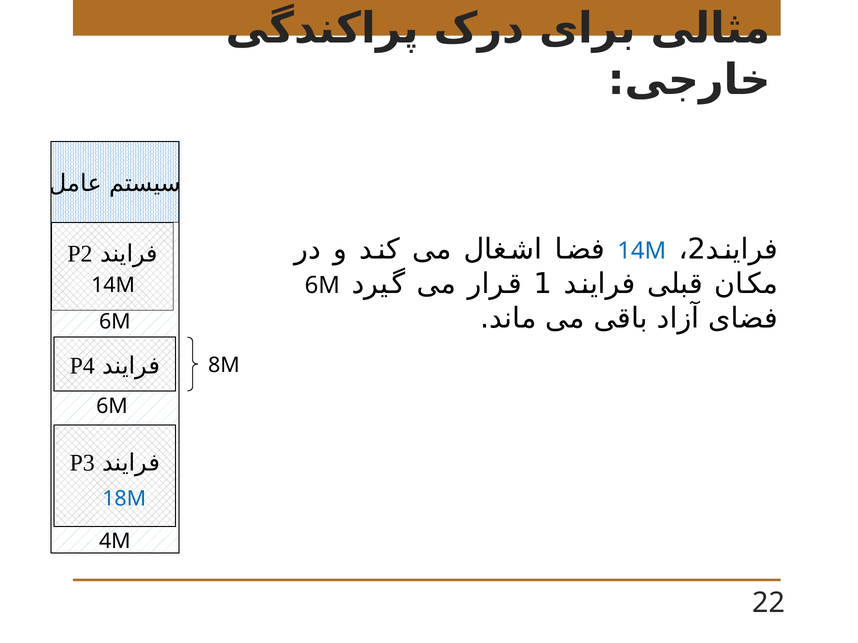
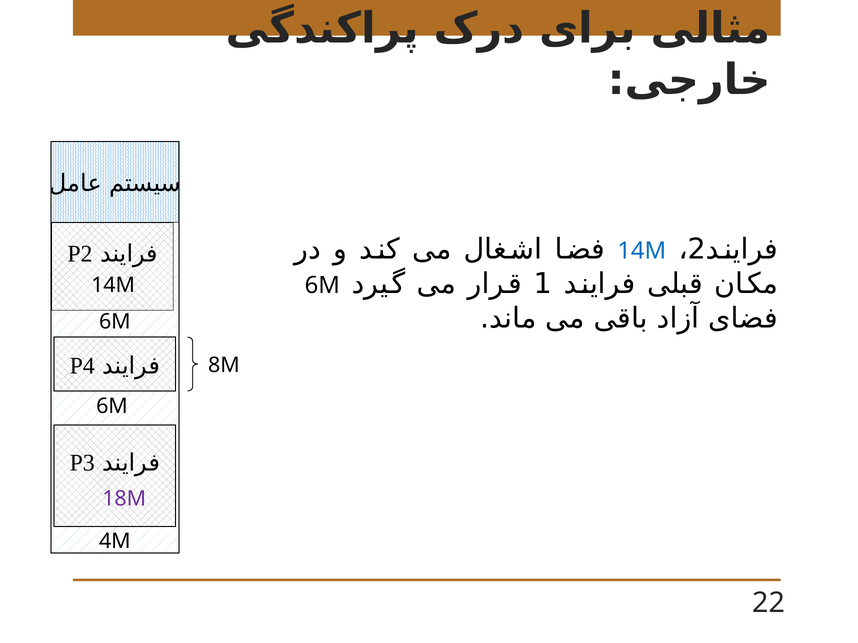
18M colour: blue -> purple
